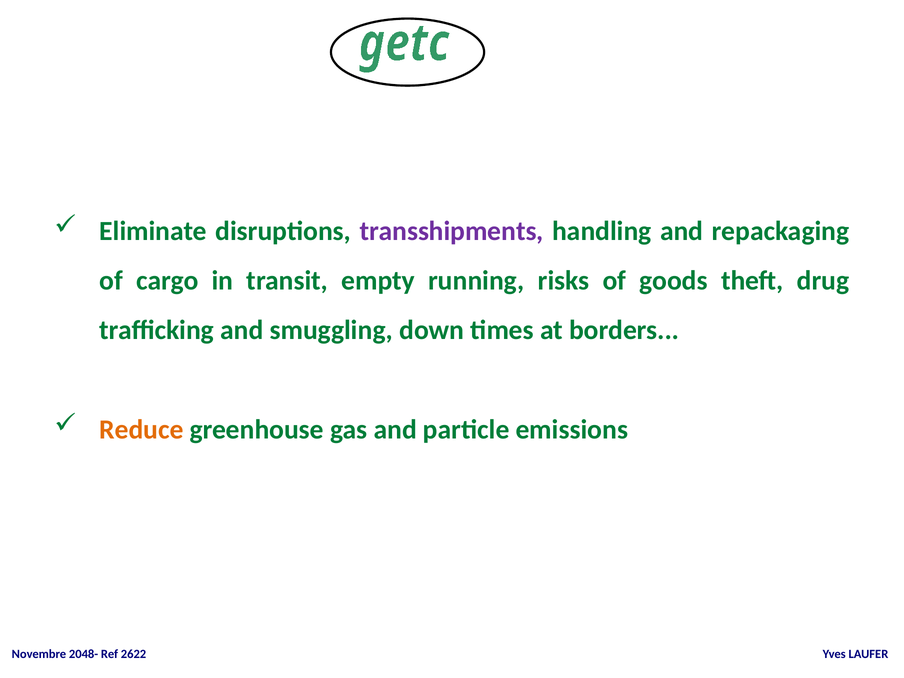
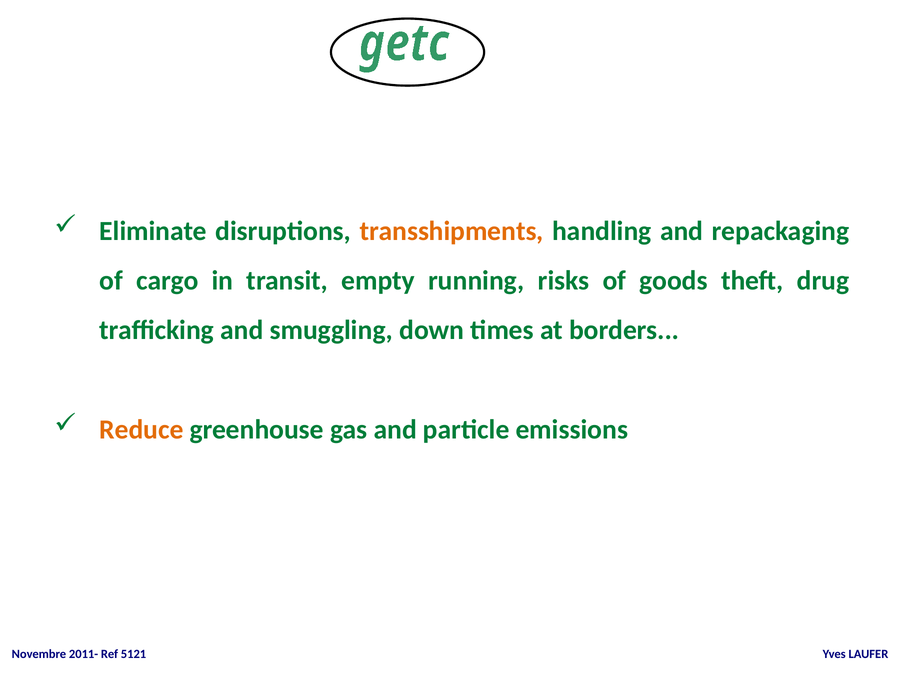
transshipments colour: purple -> orange
2048-: 2048- -> 2011-
2622: 2622 -> 5121
